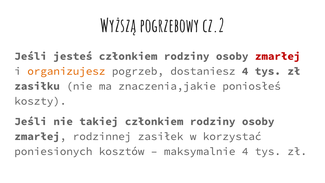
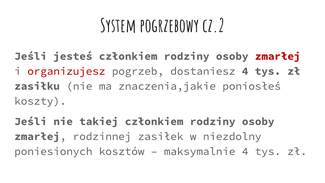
Wyższą: Wyższą -> System
organizujesz colour: orange -> red
korzystać: korzystać -> niezdolny
